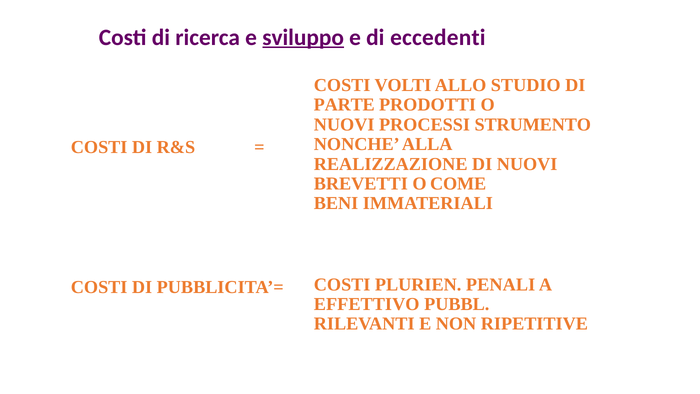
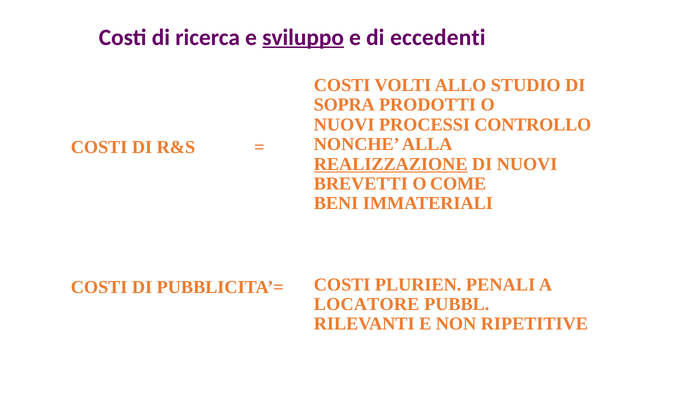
PARTE: PARTE -> SOPRA
STRUMENTO: STRUMENTO -> CONTROLLO
REALIZZAZIONE underline: none -> present
EFFETTIVO: EFFETTIVO -> LOCATORE
